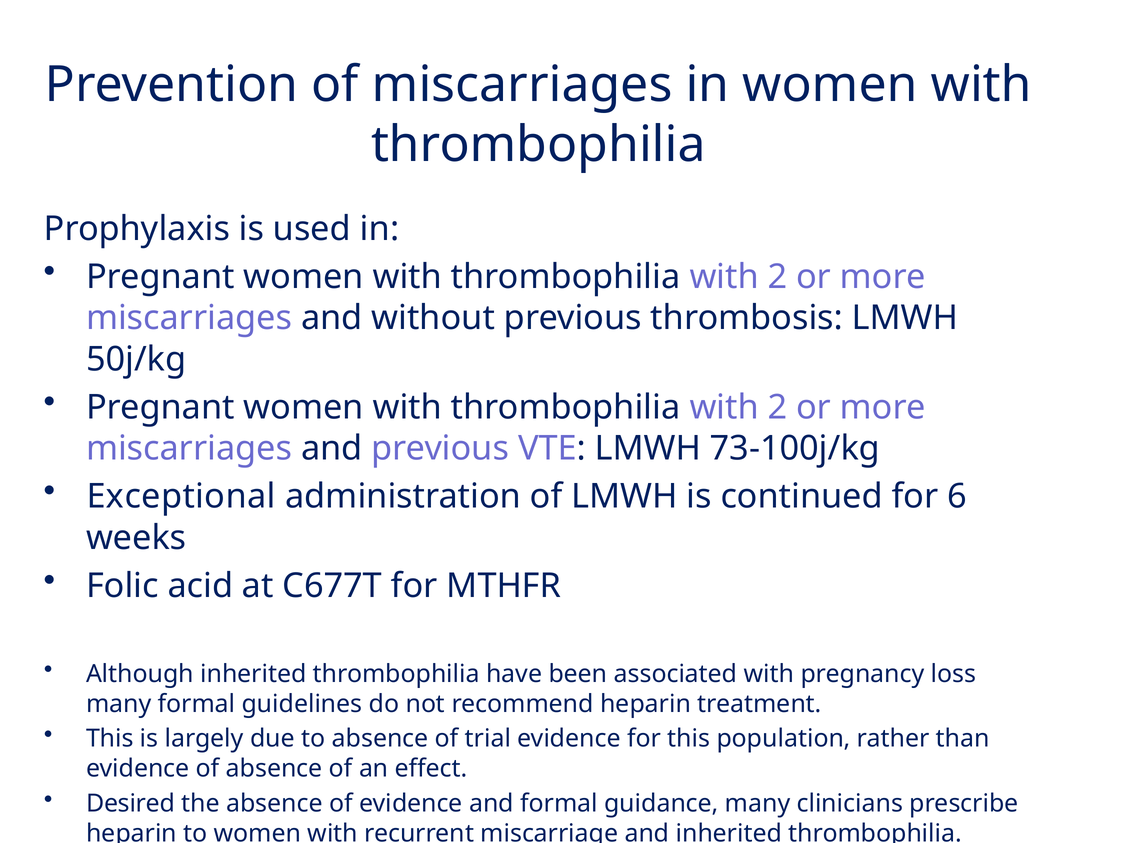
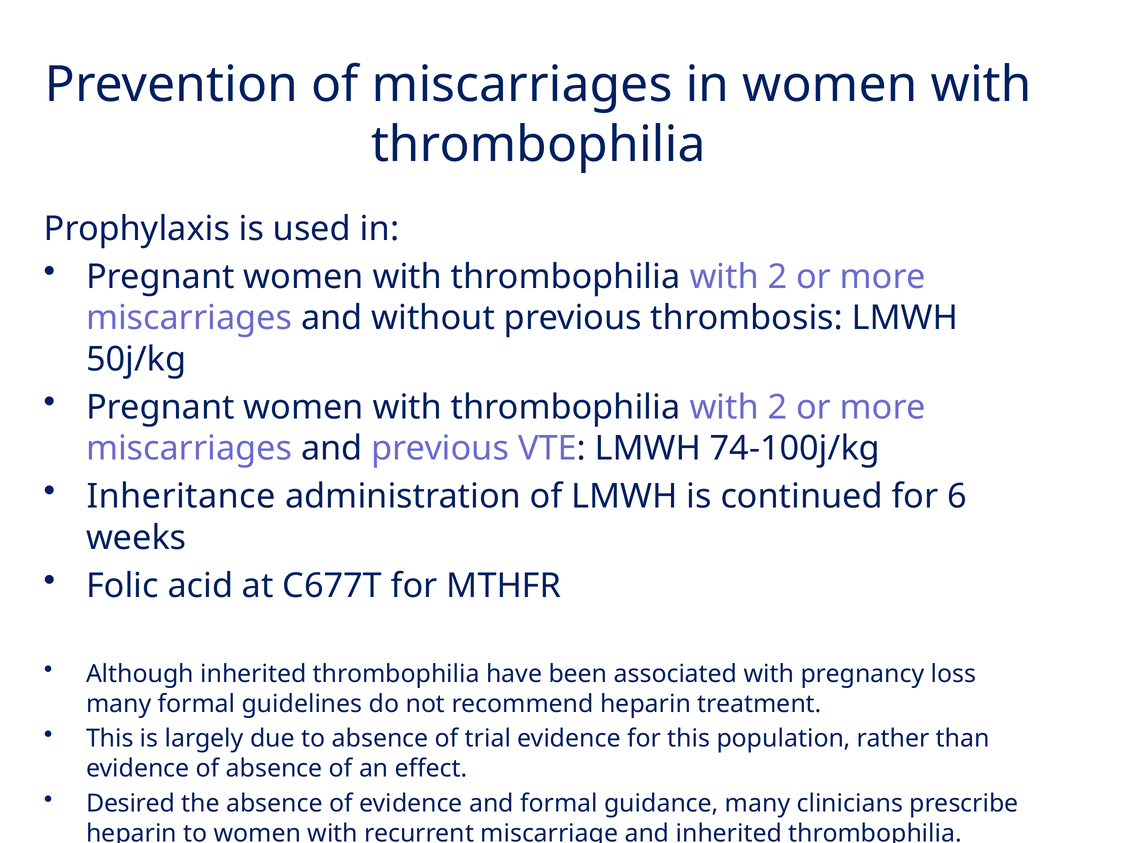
73-100j/kg: 73-100j/kg -> 74-100j/kg
Exceptional: Exceptional -> Inheritance
